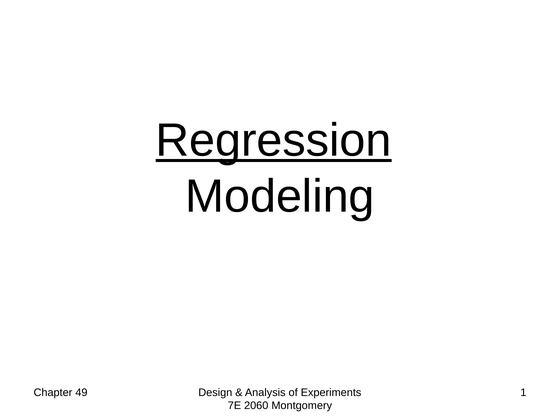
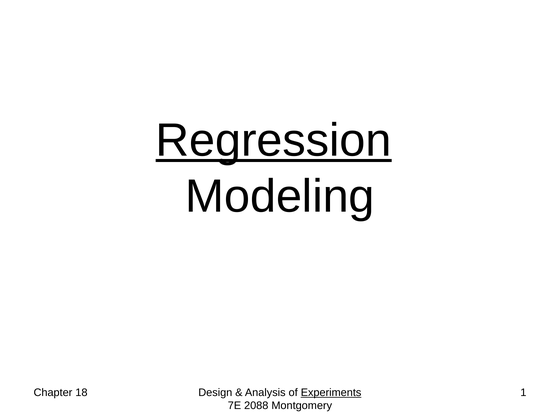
49: 49 -> 18
Experiments underline: none -> present
2060: 2060 -> 2088
